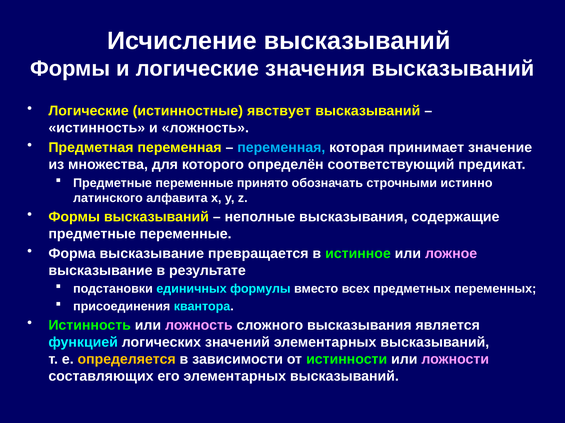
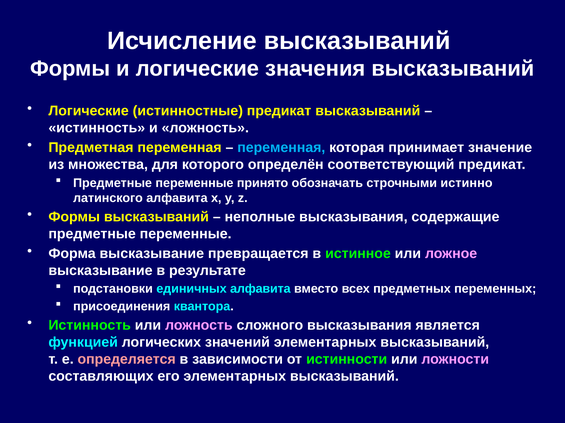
истинностные явствует: явствует -> предикат
единичных формулы: формулы -> алфавита
определяется colour: yellow -> pink
